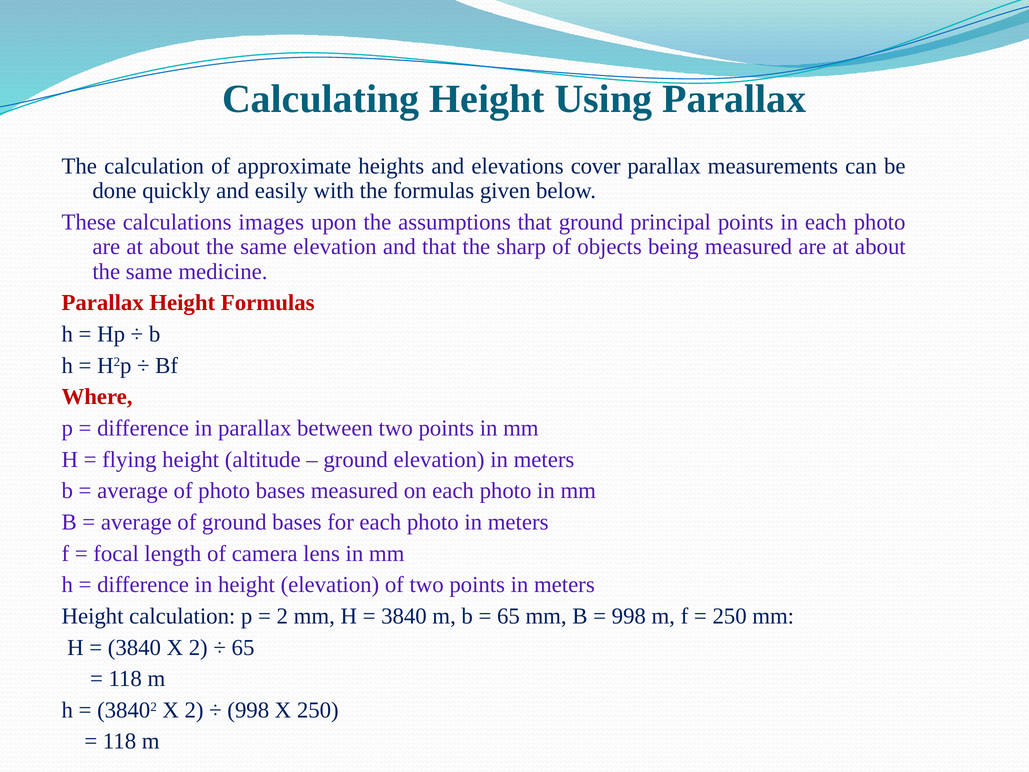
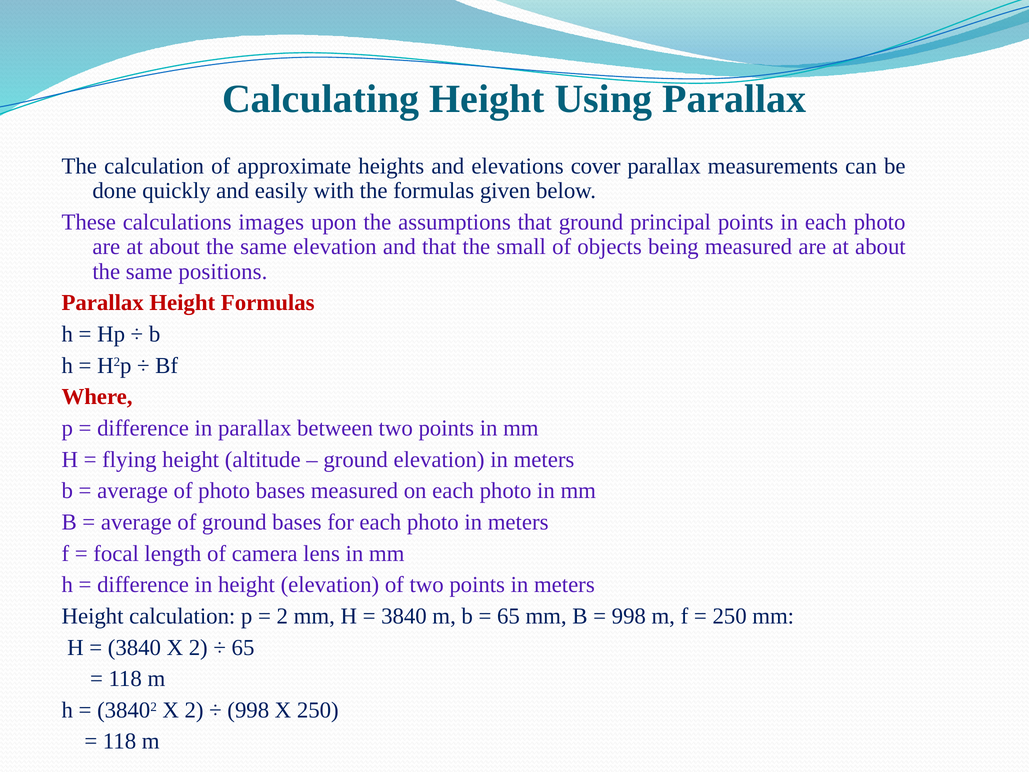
sharp: sharp -> small
medicine: medicine -> positions
